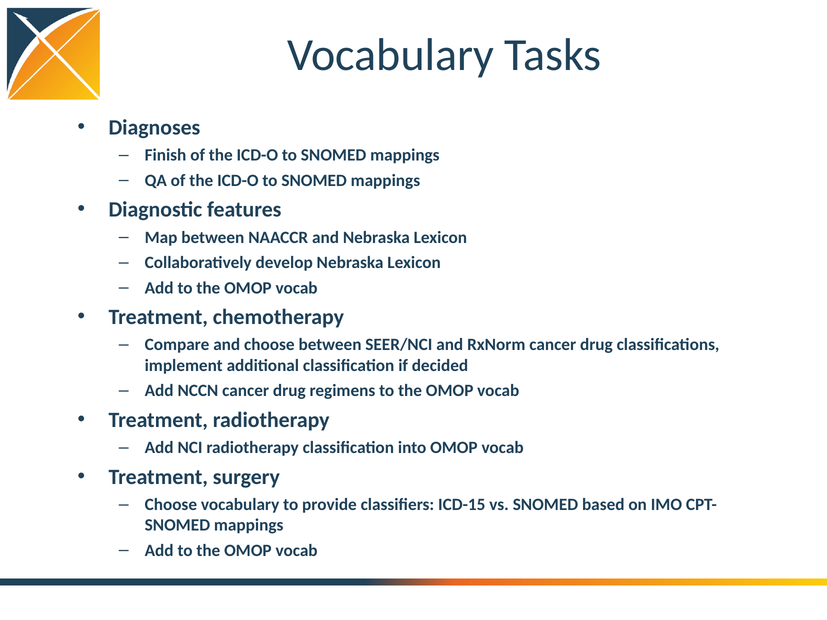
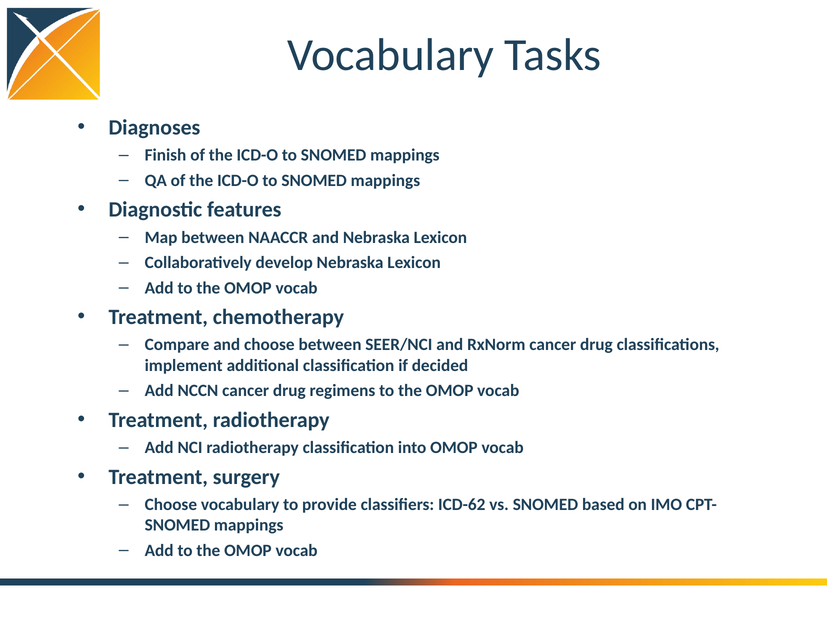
ICD-15: ICD-15 -> ICD-62
